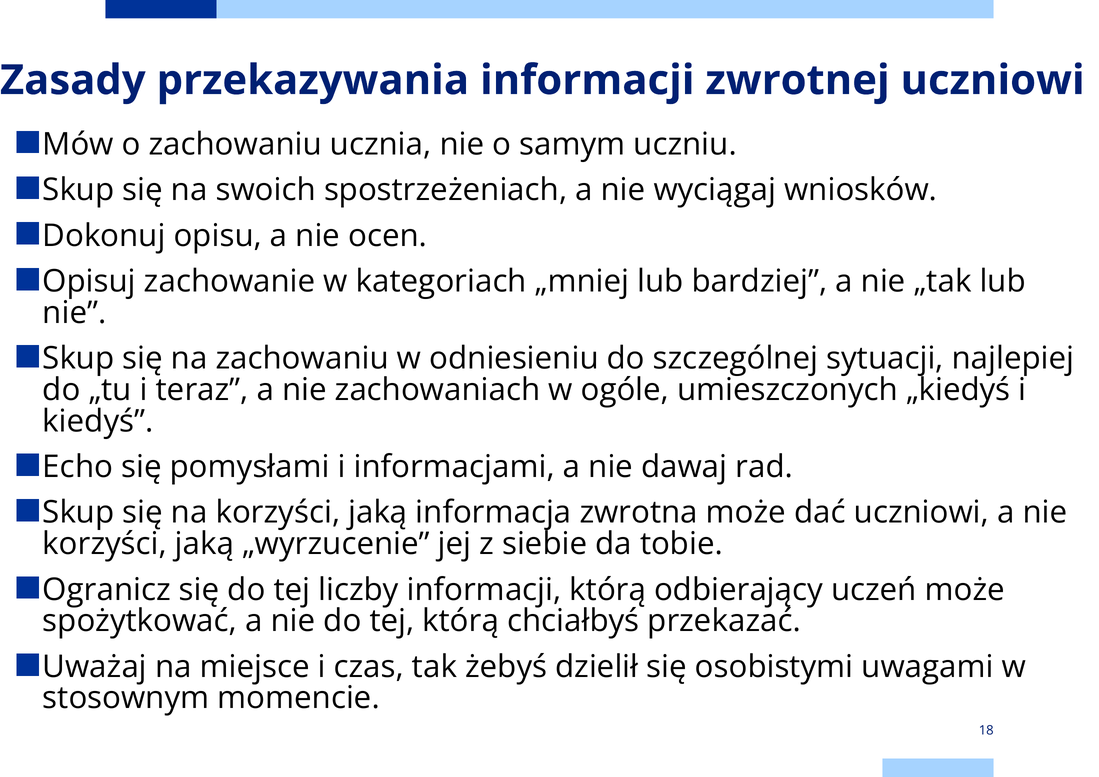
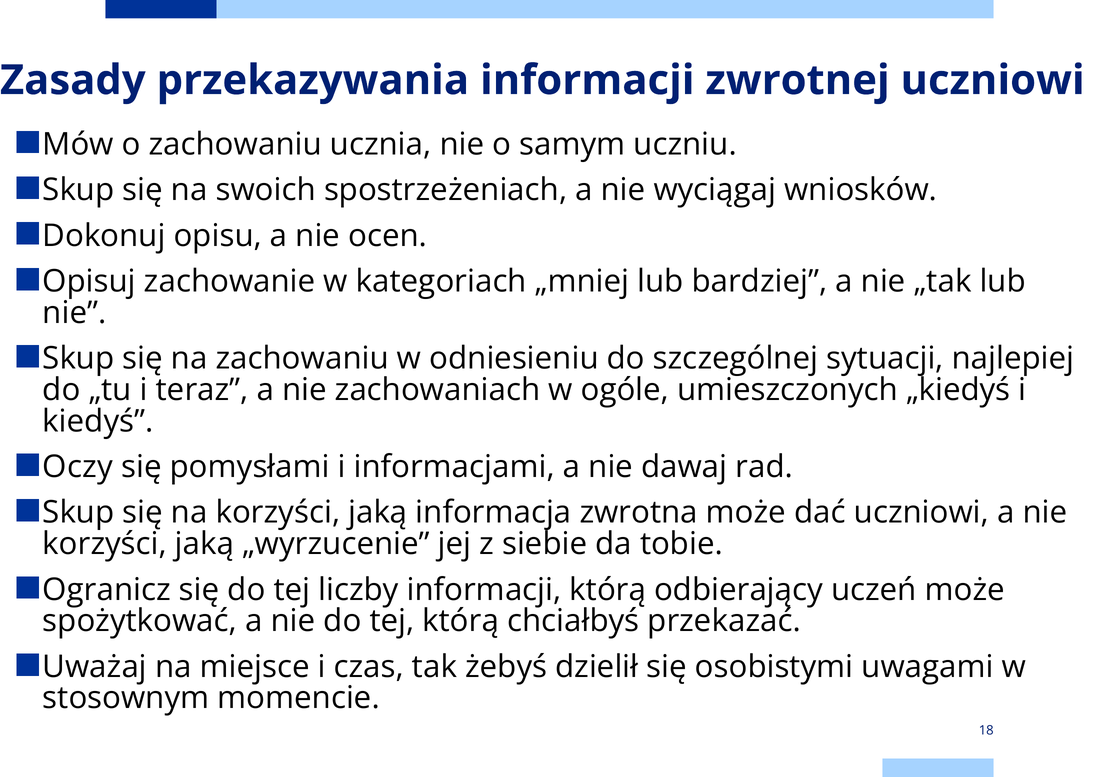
Echo: Echo -> Oczy
